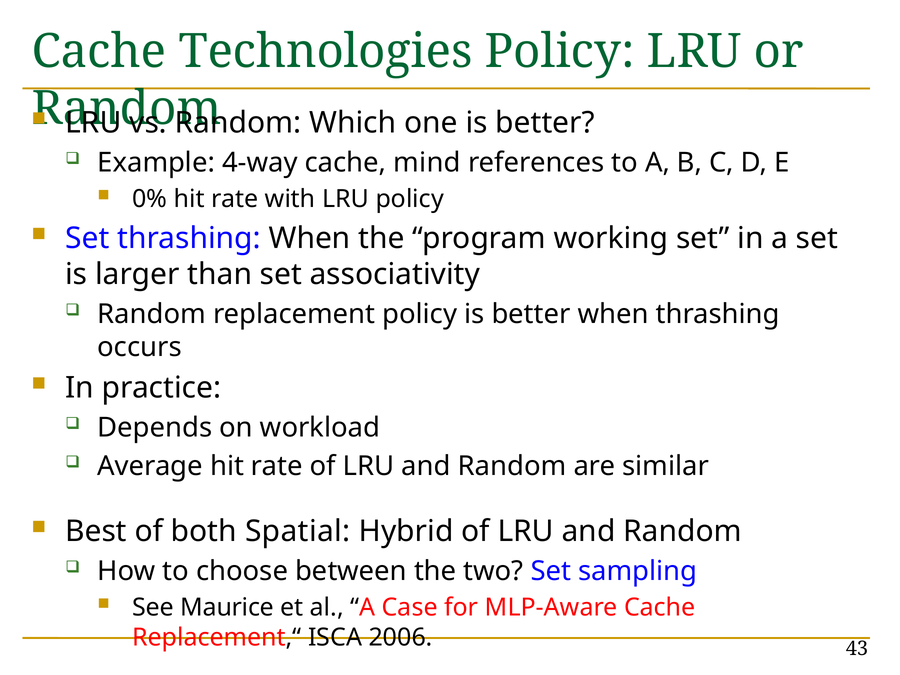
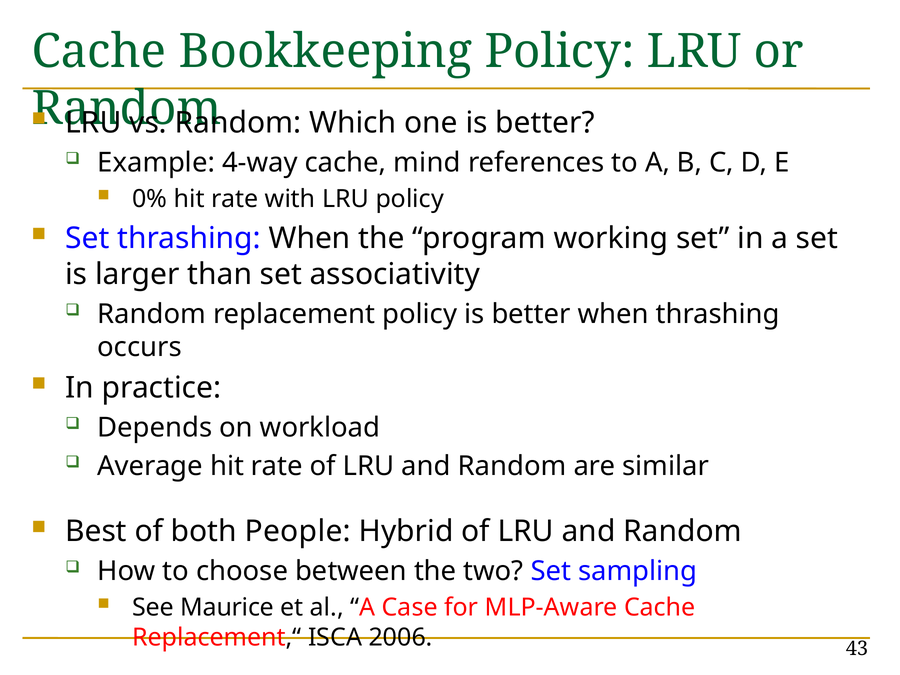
Technologies: Technologies -> Bookkeeping
Spatial: Spatial -> People
